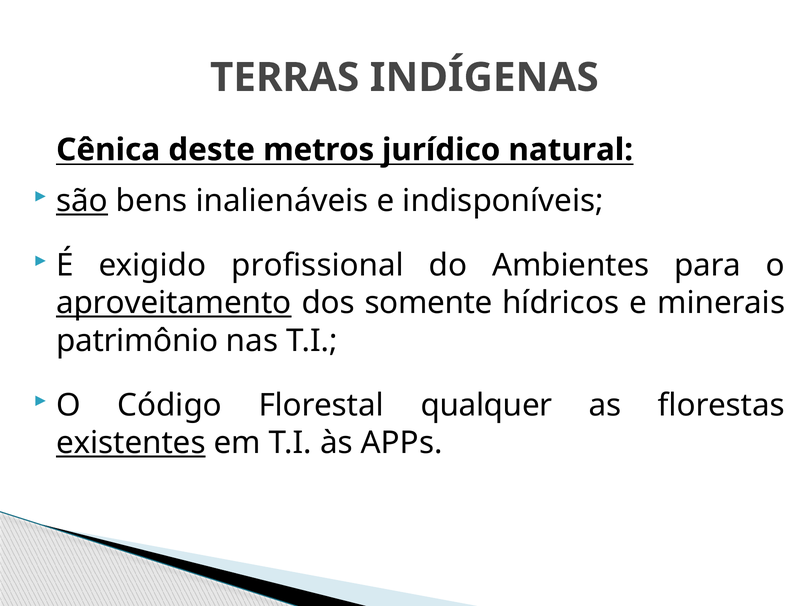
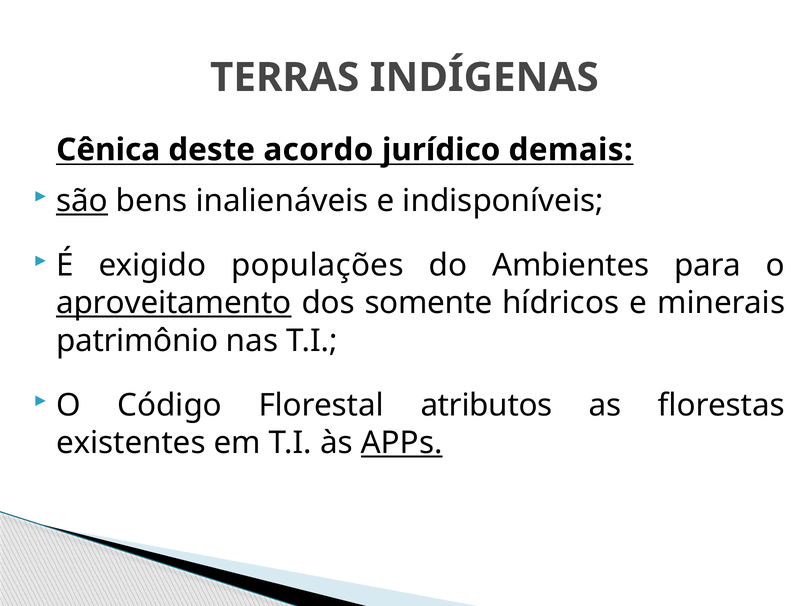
metros: metros -> acordo
natural: natural -> demais
profissional: profissional -> populações
qualquer: qualquer -> atributos
existentes underline: present -> none
APPs underline: none -> present
